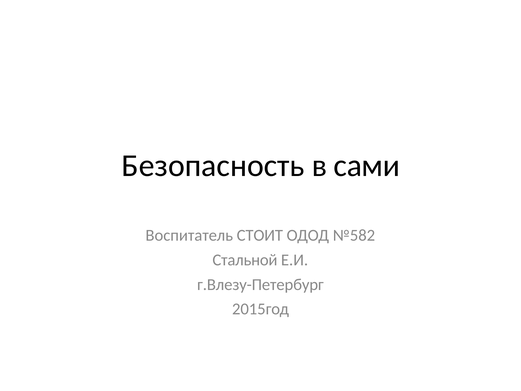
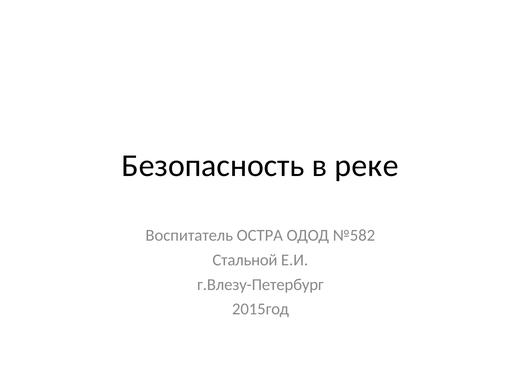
сами: сами -> реке
СТОИТ: СТОИТ -> ОСТРА
